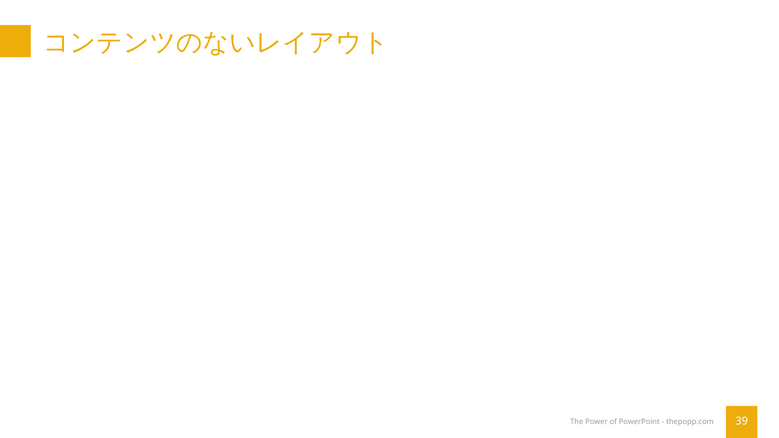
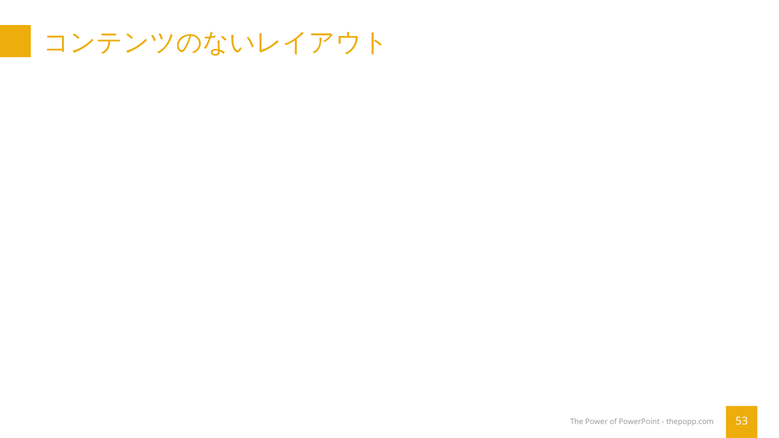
39: 39 -> 53
